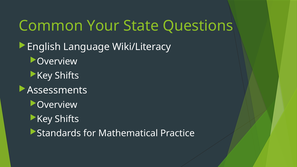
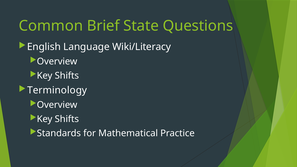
Your: Your -> Brief
Assessments: Assessments -> Terminology
